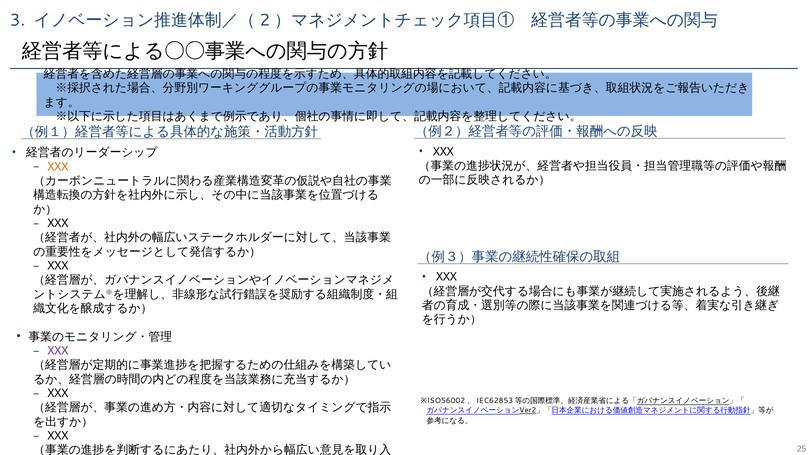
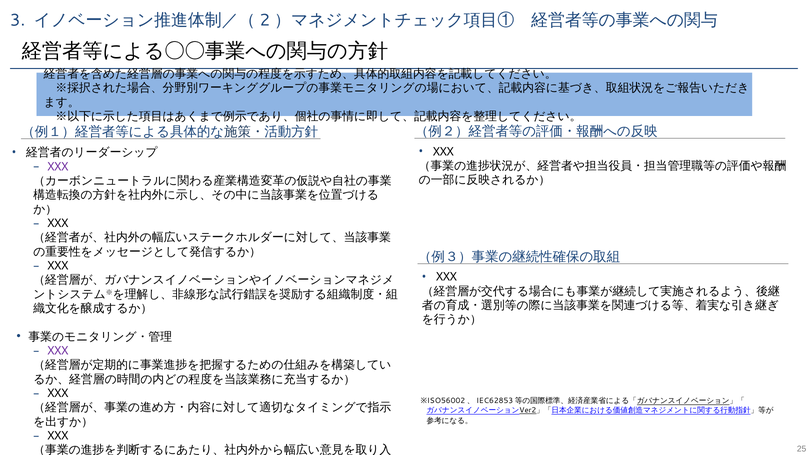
XXX at (58, 167) colour: orange -> purple
